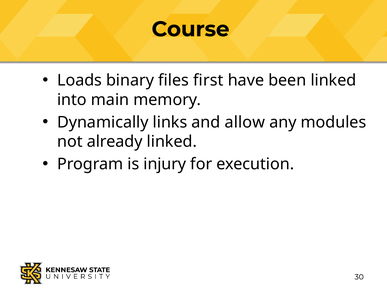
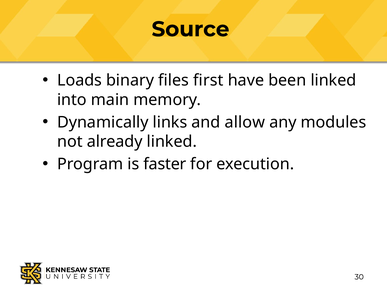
Course: Course -> Source
injury: injury -> faster
